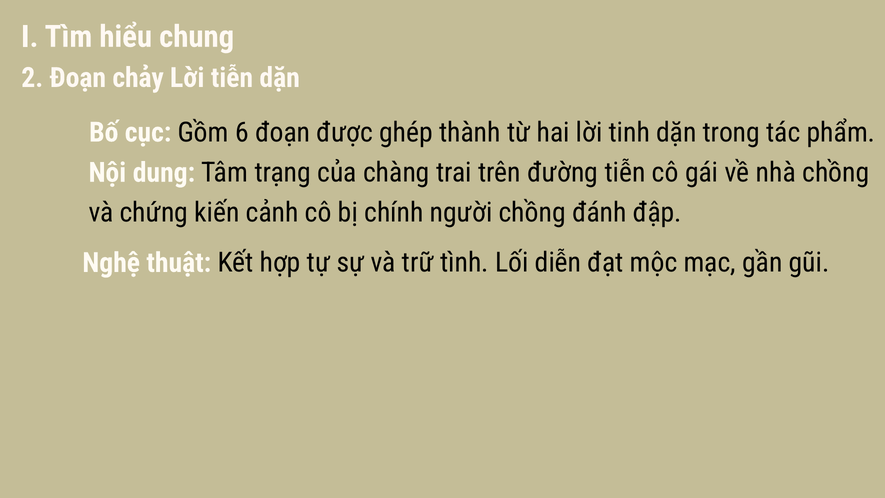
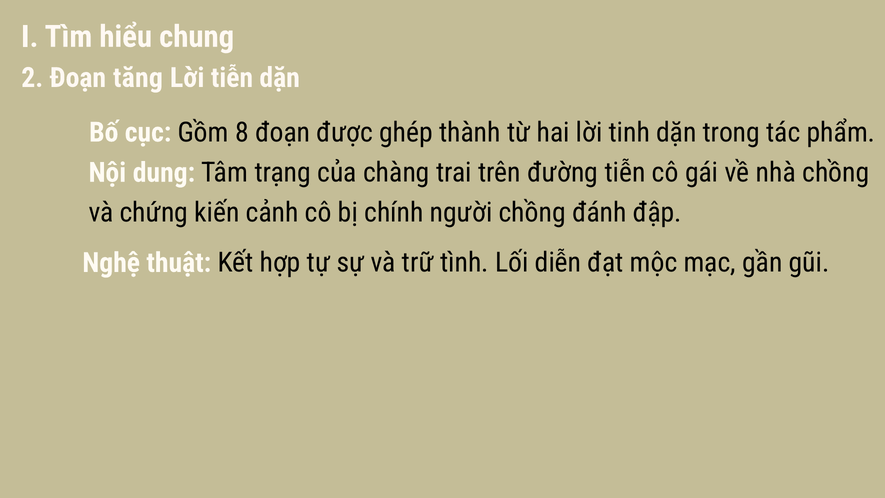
chảy: chảy -> tăng
6: 6 -> 8
